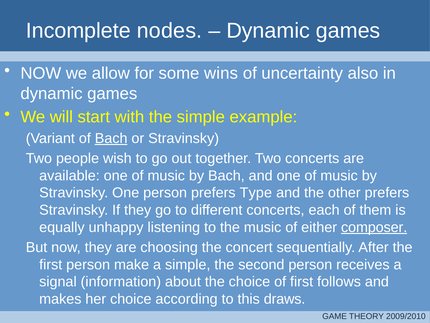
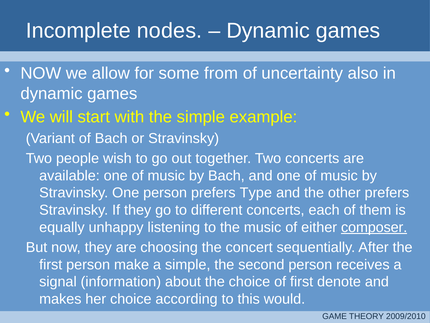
wins: wins -> from
Bach at (111, 138) underline: present -> none
follows: follows -> denote
draws: draws -> would
